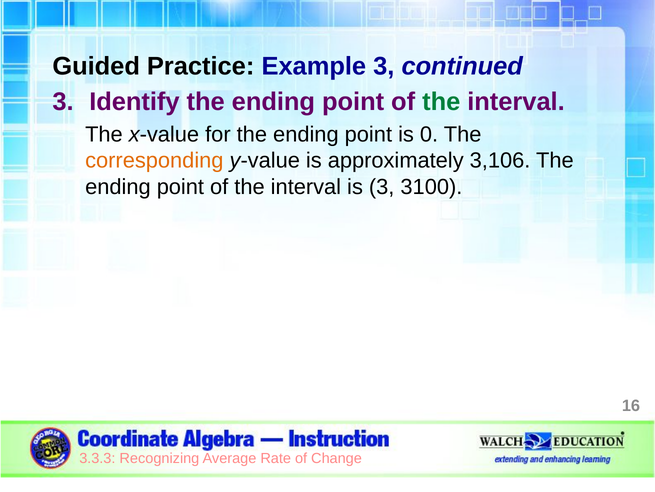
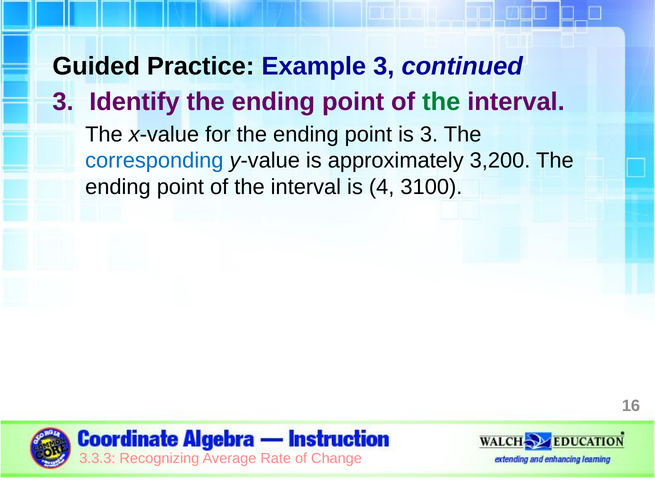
is 0: 0 -> 3
corresponding colour: orange -> blue
3,106: 3,106 -> 3,200
is 3: 3 -> 4
